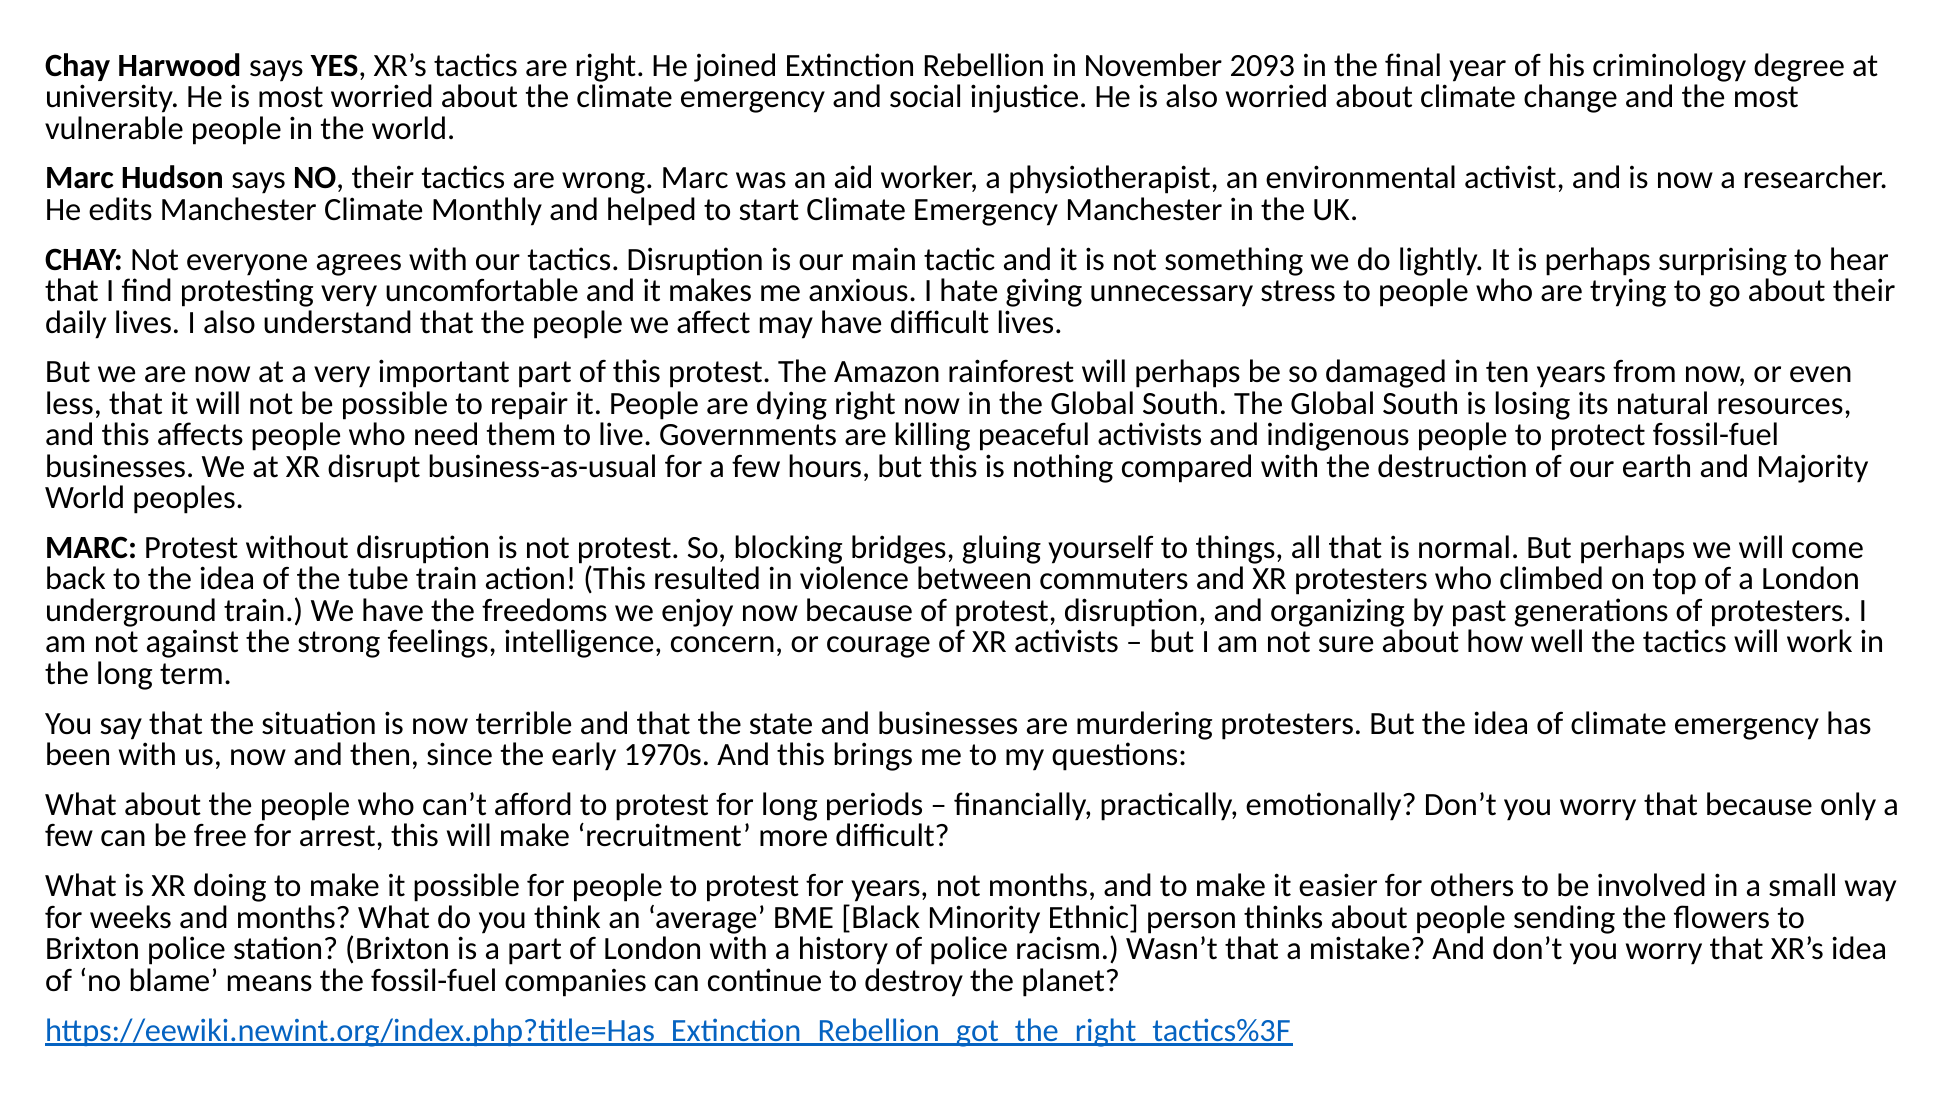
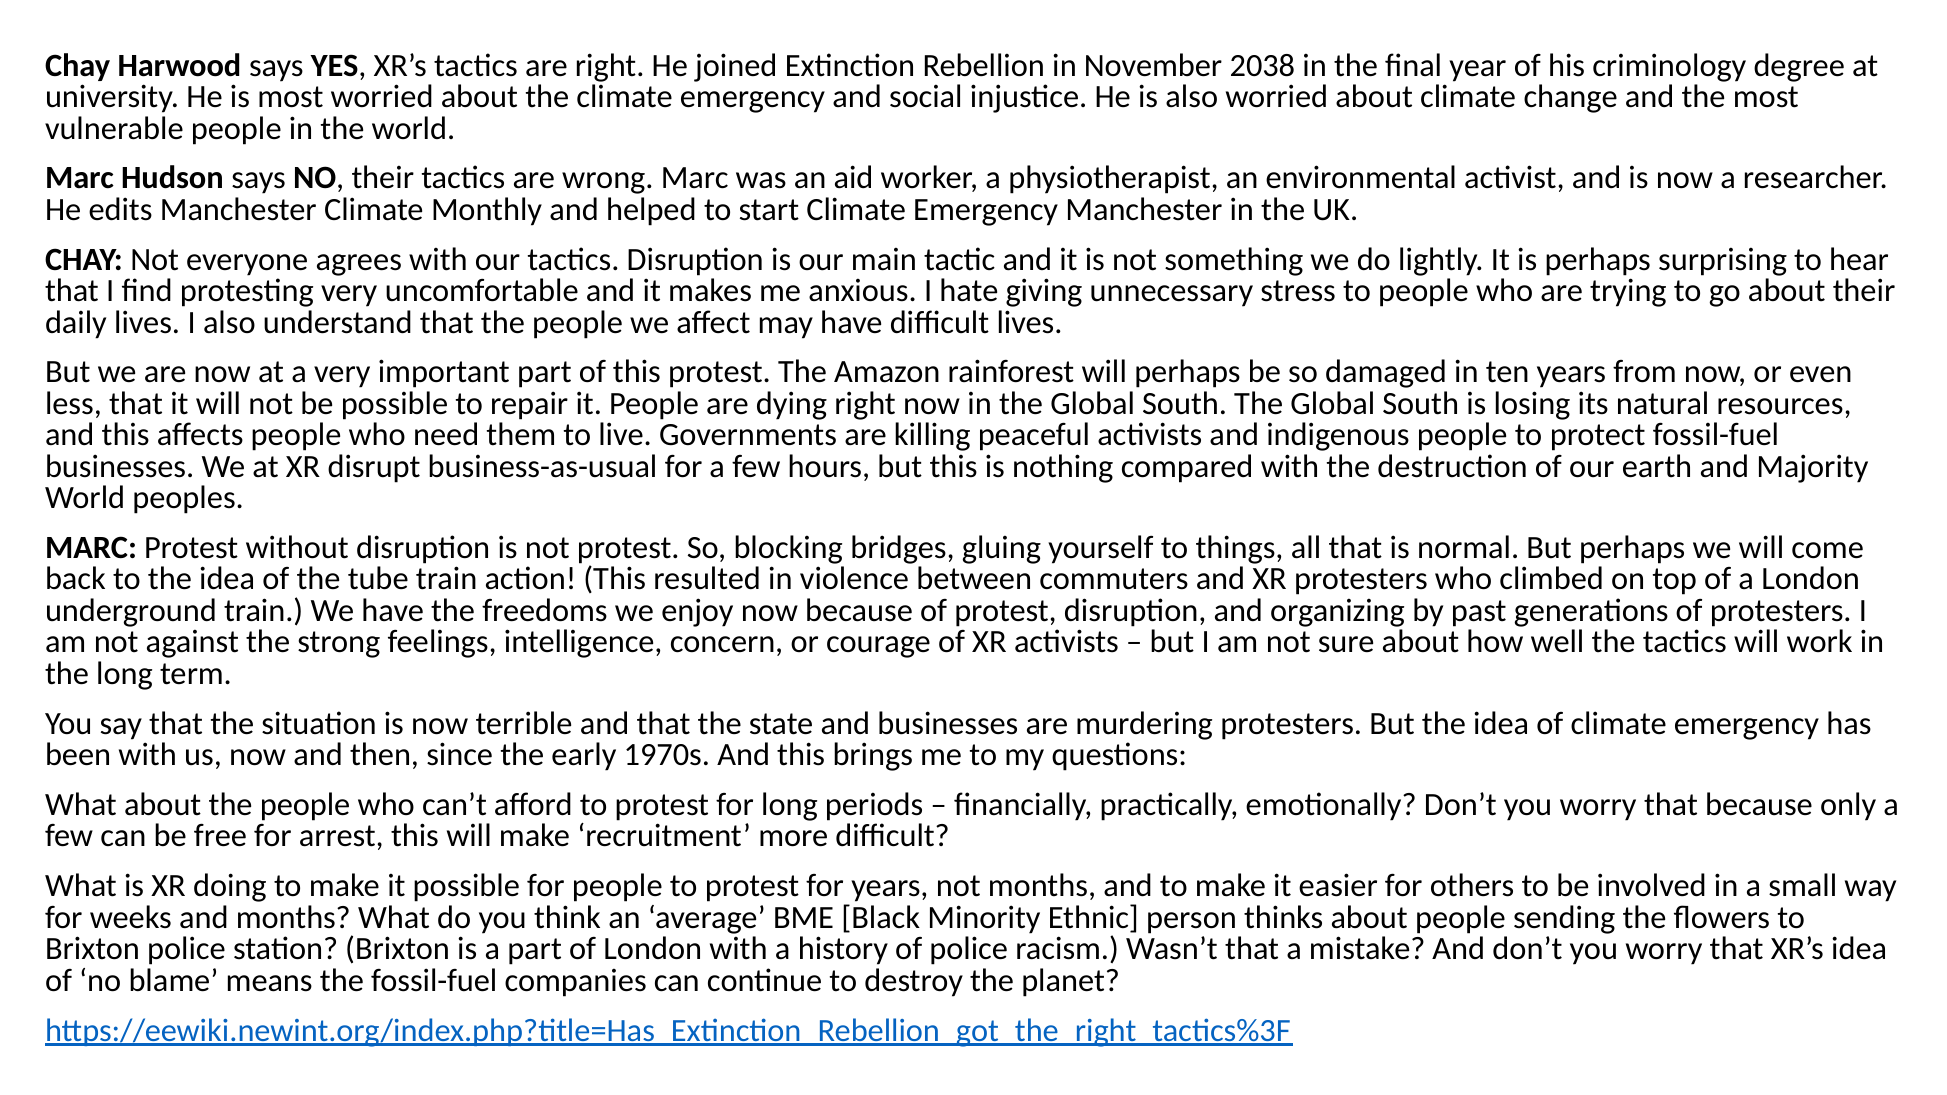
2093: 2093 -> 2038
